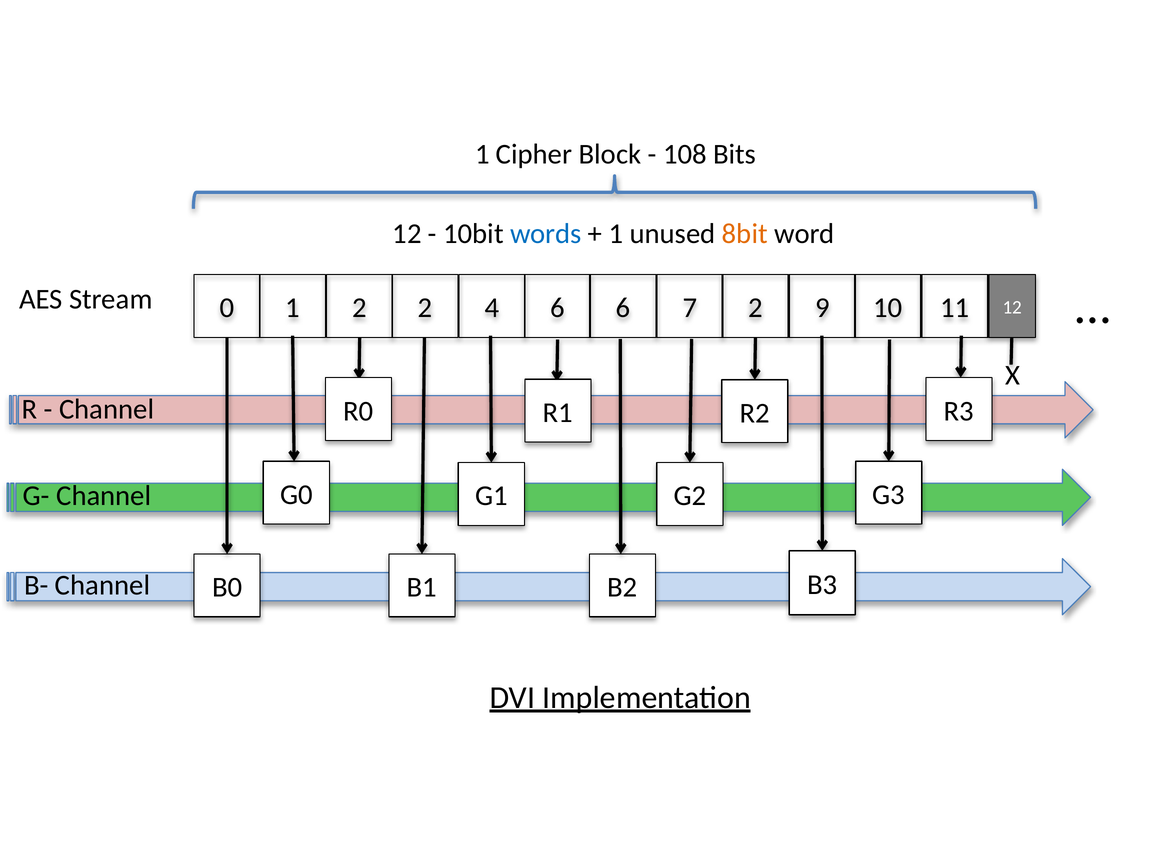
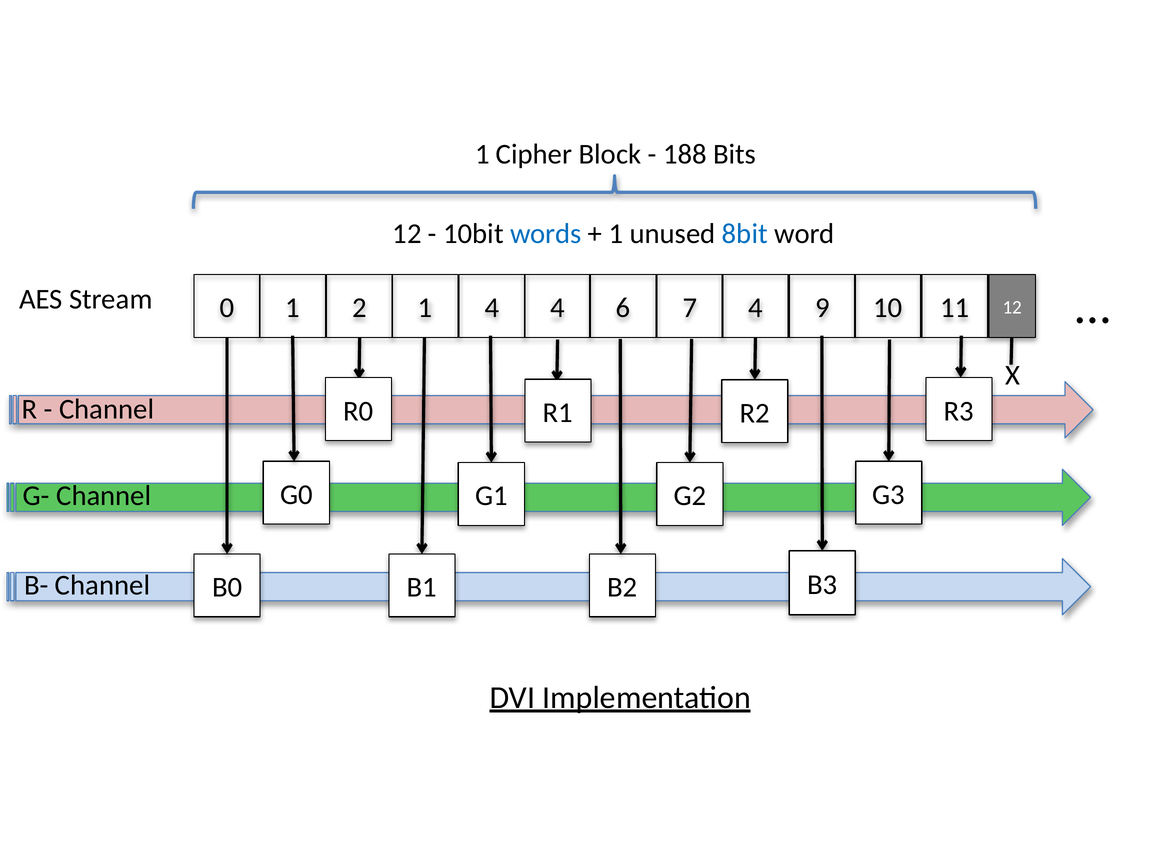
108: 108 -> 188
8bit colour: orange -> blue
2 2: 2 -> 1
4 6: 6 -> 4
7 2: 2 -> 4
